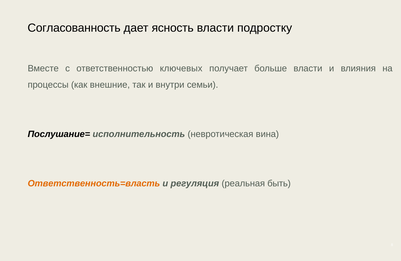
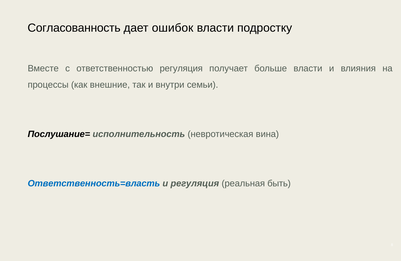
ясность: ясность -> ошибок
ответственностью ключевых: ключевых -> регуляция
Ответственность=власть colour: orange -> blue
